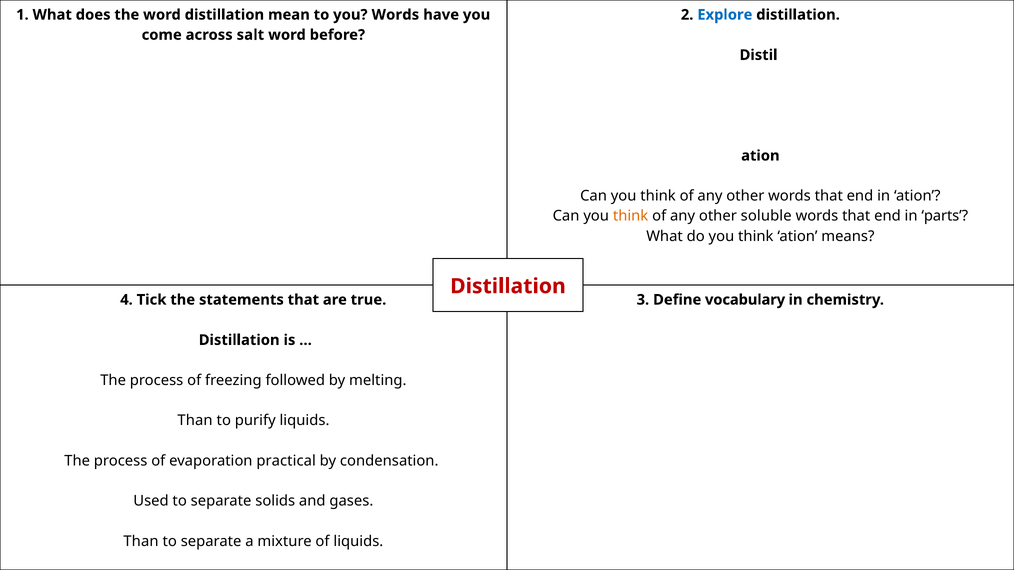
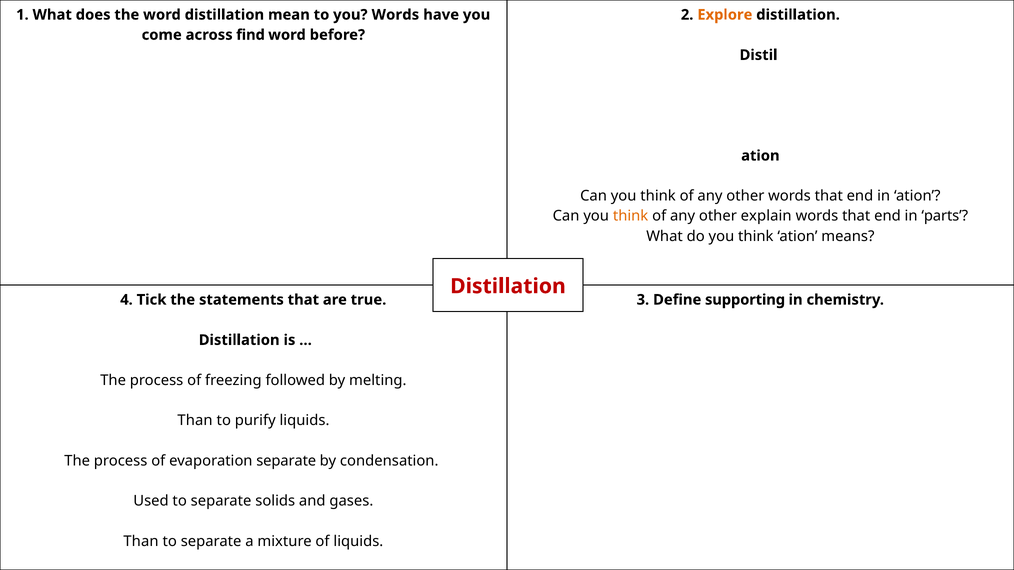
Explore colour: blue -> orange
salt: salt -> find
soluble: soluble -> explain
vocabulary: vocabulary -> supporting
evaporation practical: practical -> separate
